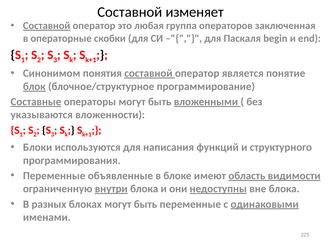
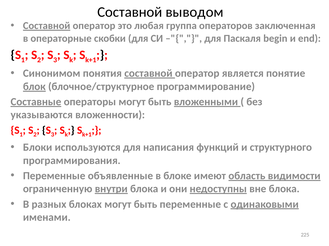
изменяет: изменяет -> выводом
